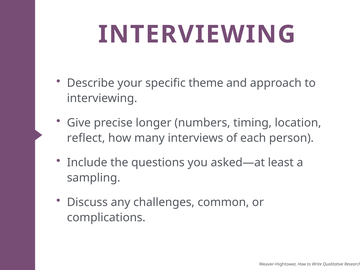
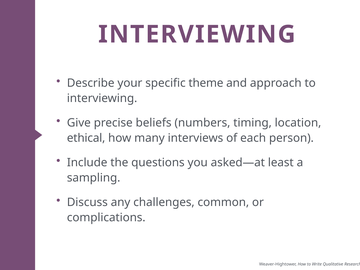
longer: longer -> beliefs
reflect: reflect -> ethical
